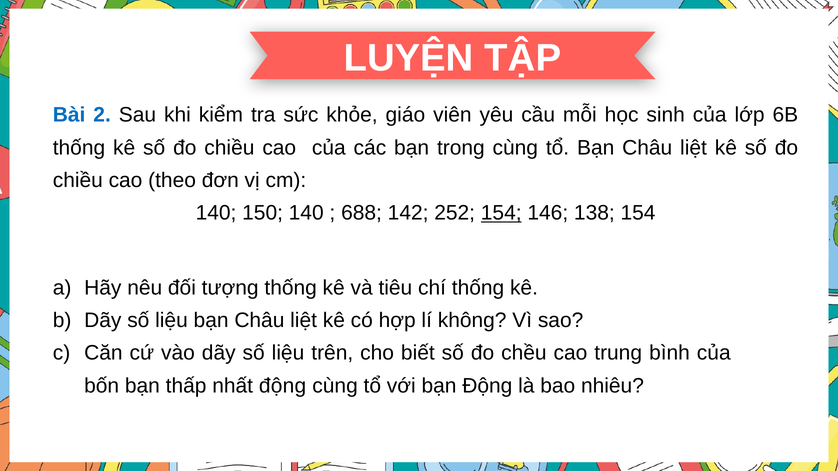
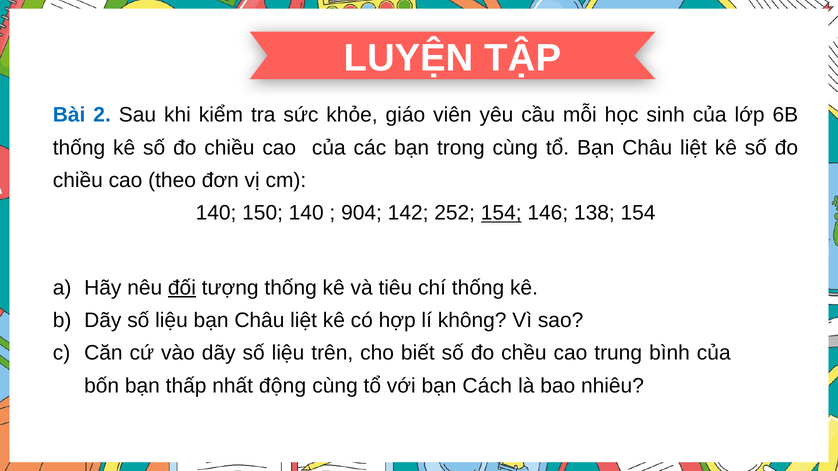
688: 688 -> 904
đối underline: none -> present
bạn Động: Động -> Cách
